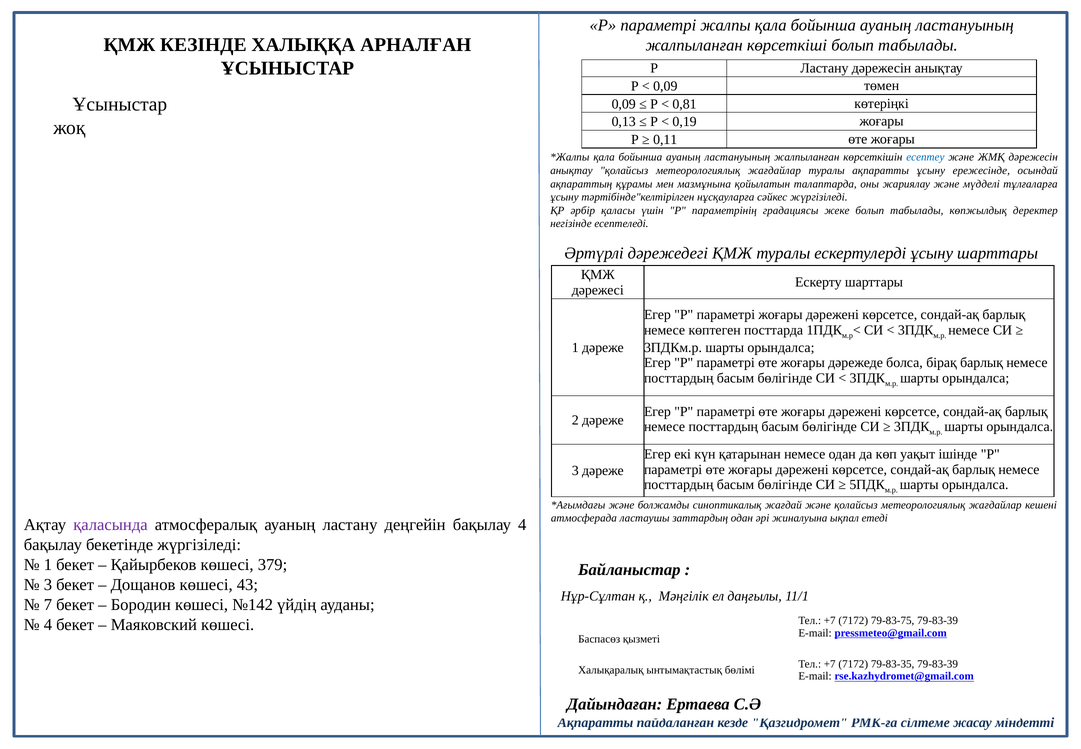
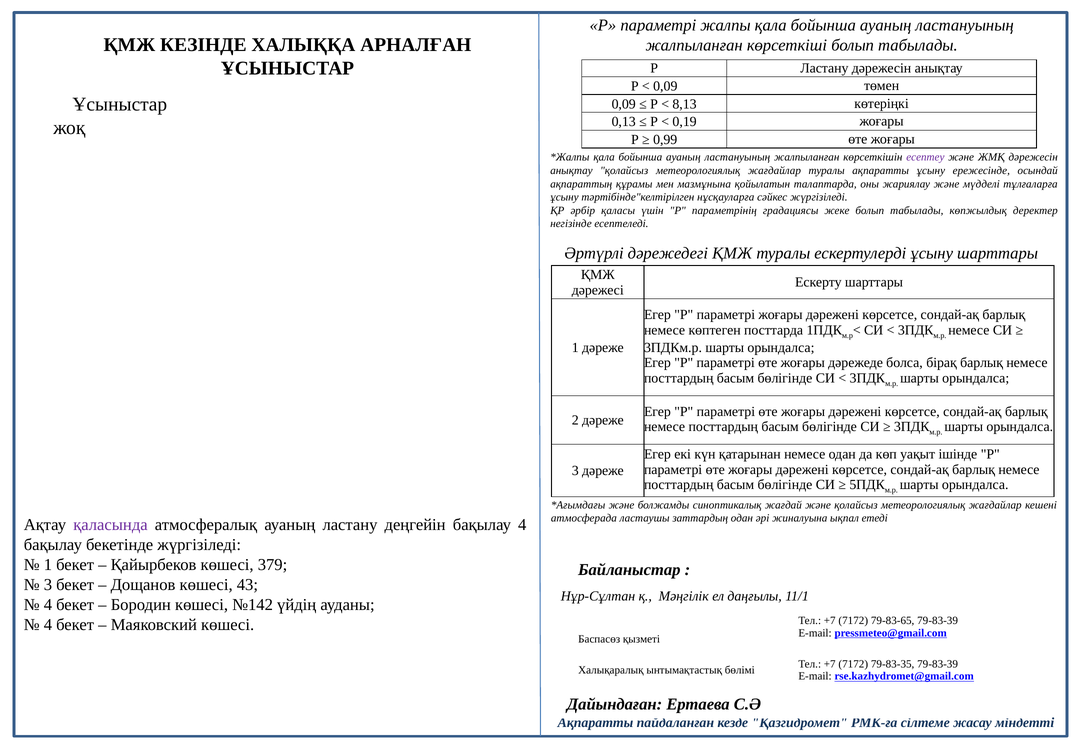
0,81: 0,81 -> 8,13
0,11: 0,11 -> 0,99
есептеу colour: blue -> purple
7 at (48, 604): 7 -> 4
79-83-75: 79-83-75 -> 79-83-65
